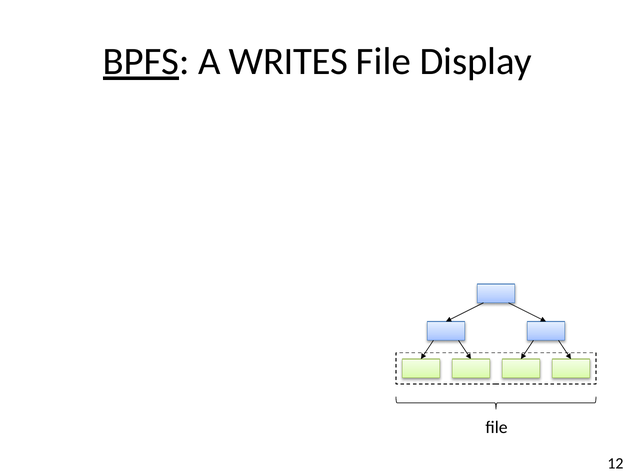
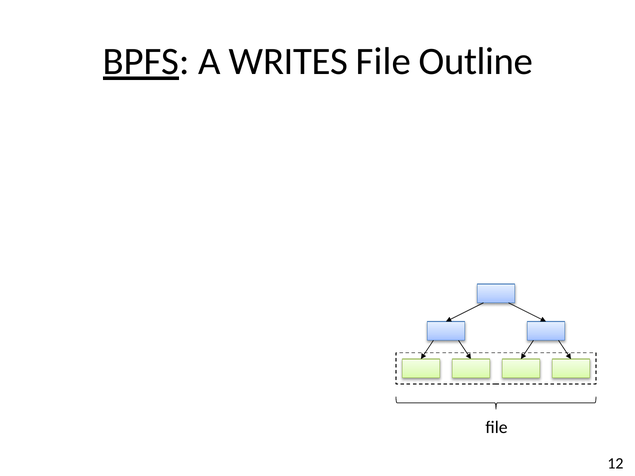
Display: Display -> Outline
